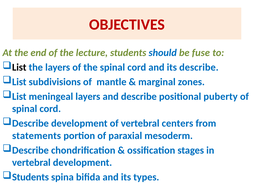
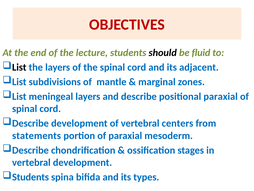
should colour: blue -> black
fuse: fuse -> fluid
its describe: describe -> adjacent
positional puberty: puberty -> paraxial
